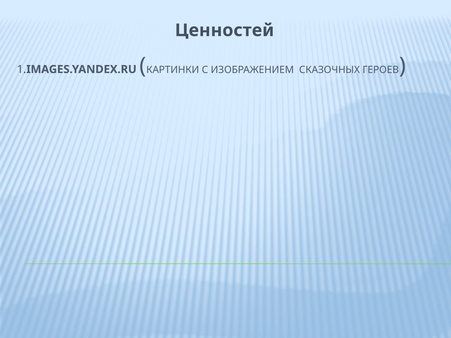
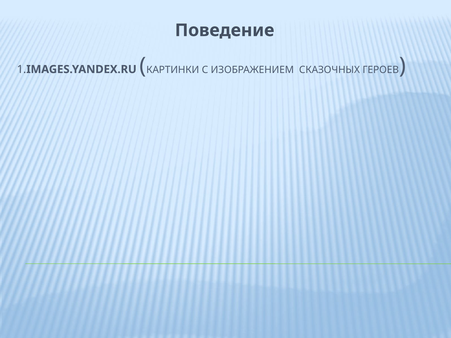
Ценностей: Ценностей -> Поведение
